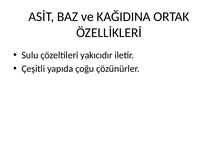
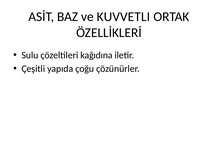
KAĞIDINA: KAĞIDINA -> KUVVETLI
yakıcıdır: yakıcıdır -> kağıdına
